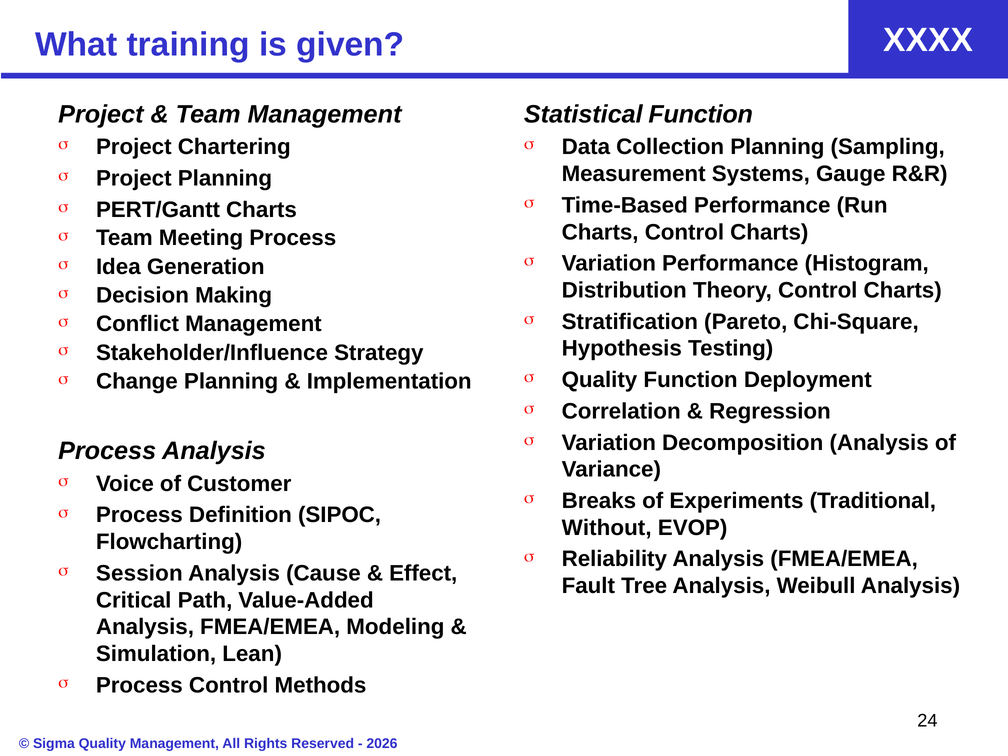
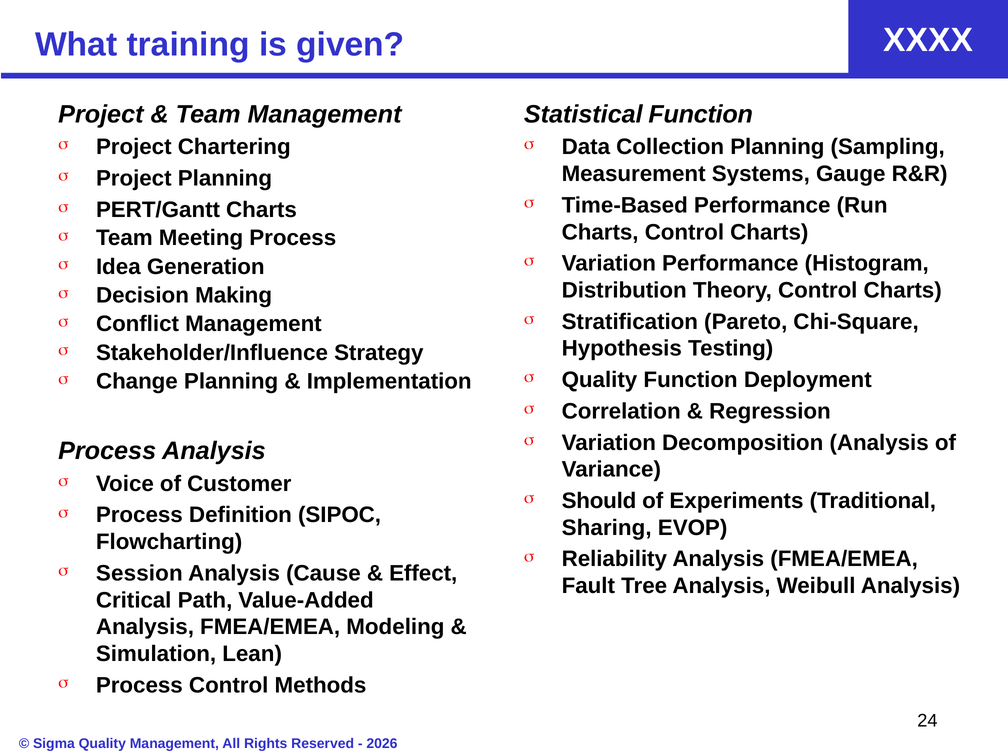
Breaks: Breaks -> Should
Without: Without -> Sharing
